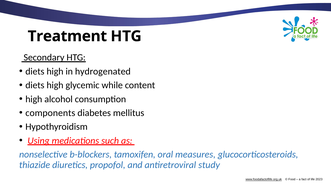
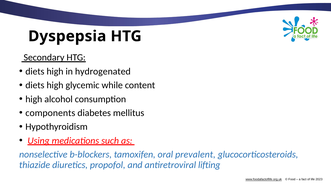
Treatment: Treatment -> Dyspepsia
measures: measures -> prevalent
study: study -> lifting
